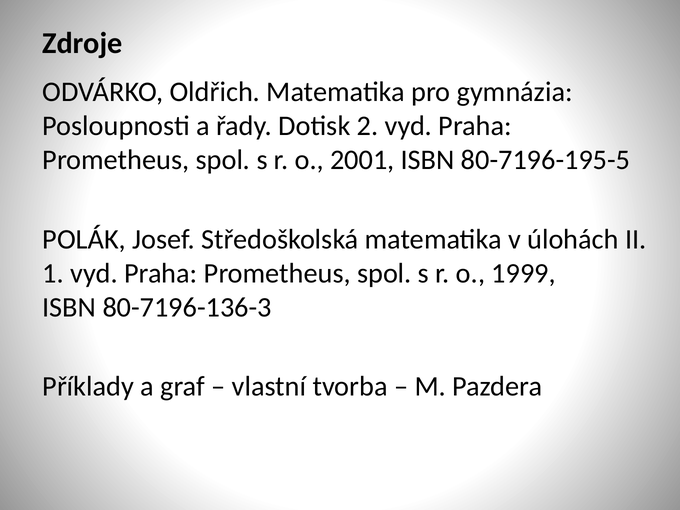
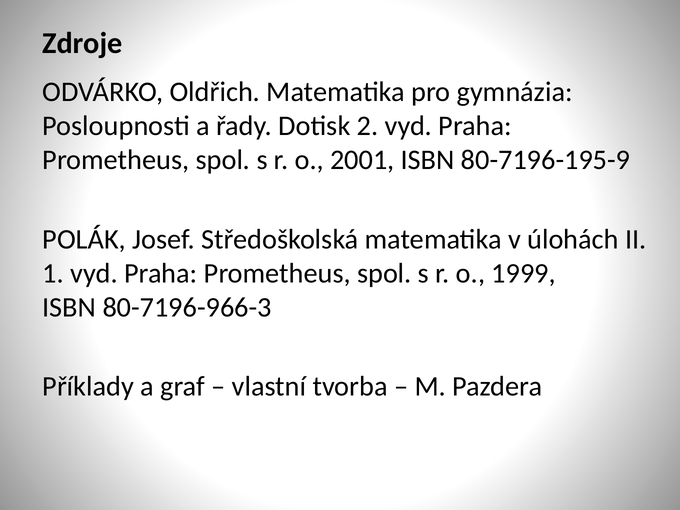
80-7196-195-5: 80-7196-195-5 -> 80-7196-195-9
80-7196-136-3: 80-7196-136-3 -> 80-7196-966-3
